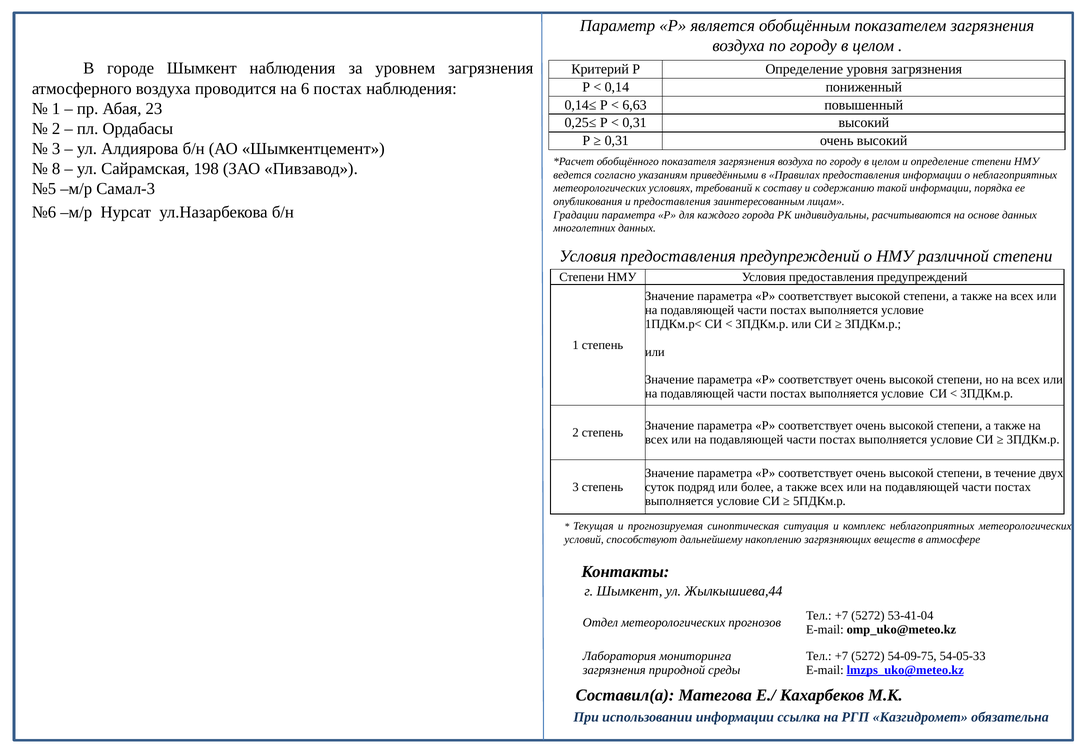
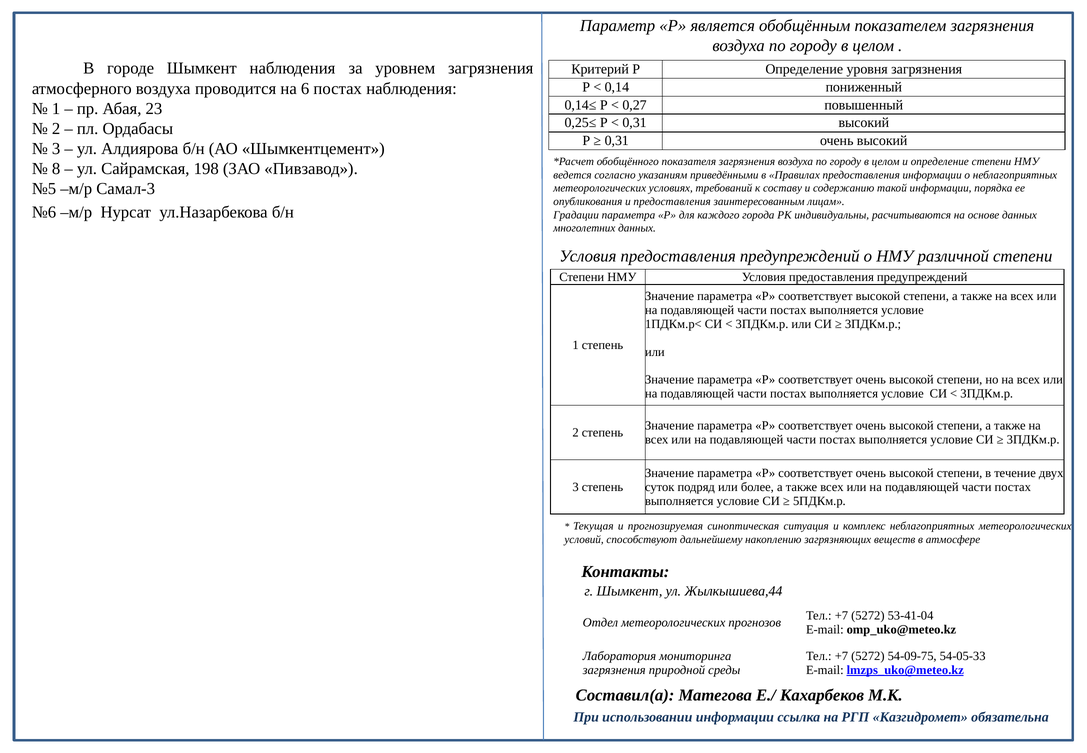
6,63: 6,63 -> 0,27
